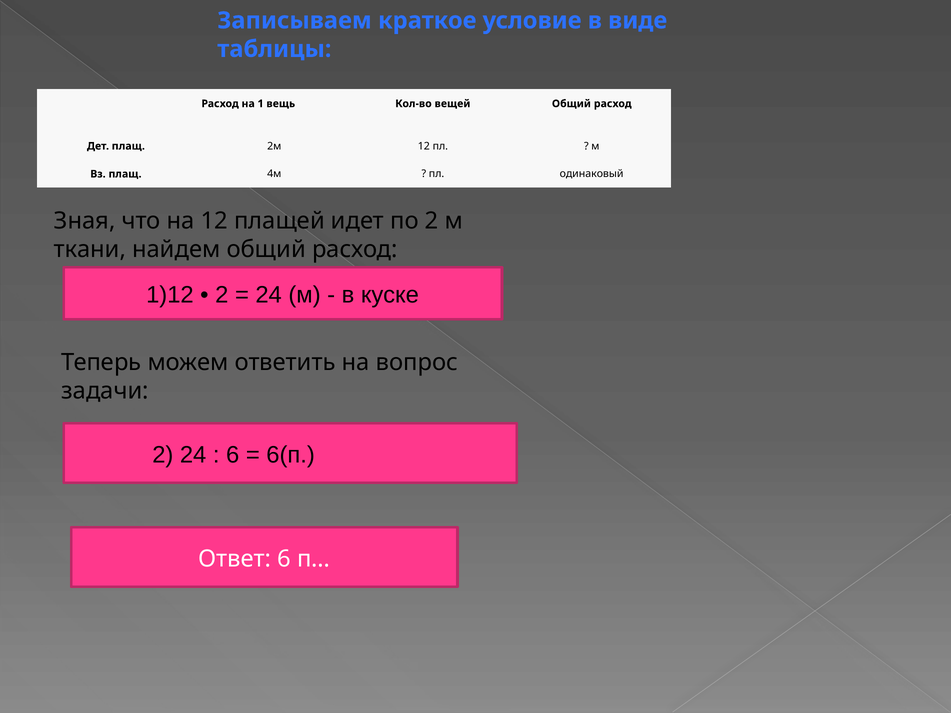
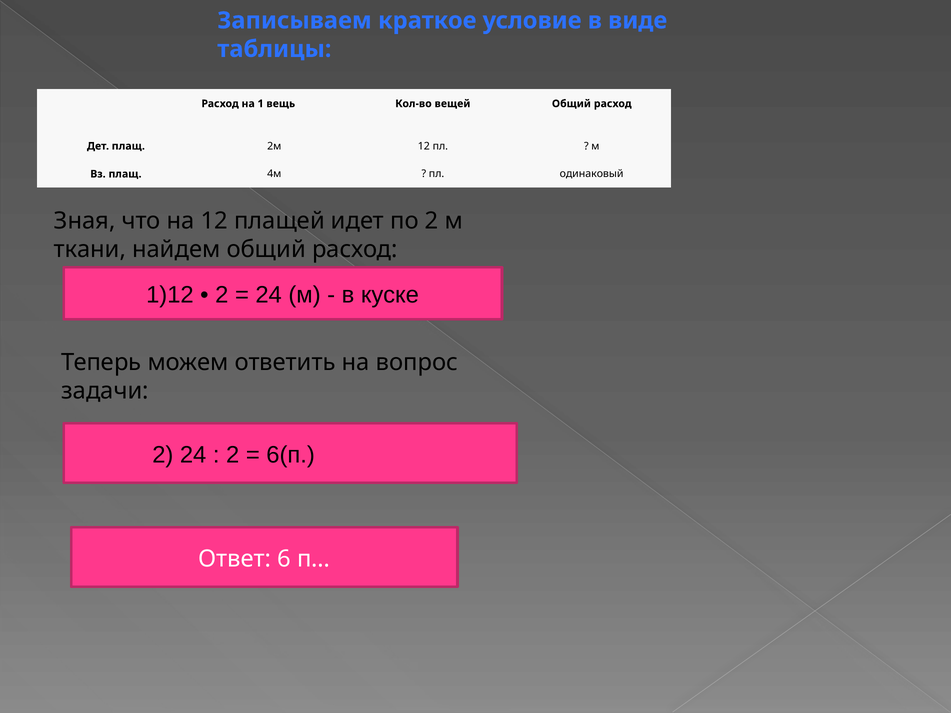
6 at (233, 455): 6 -> 2
